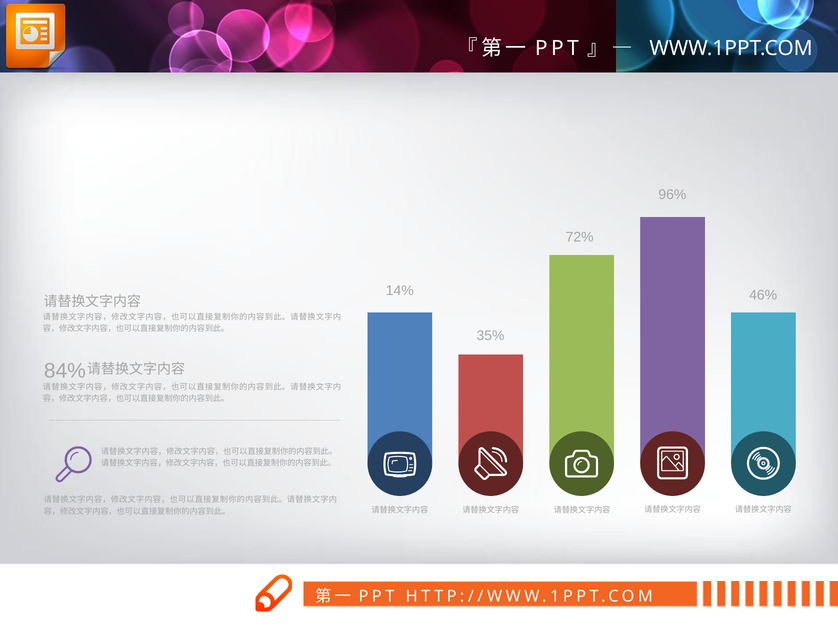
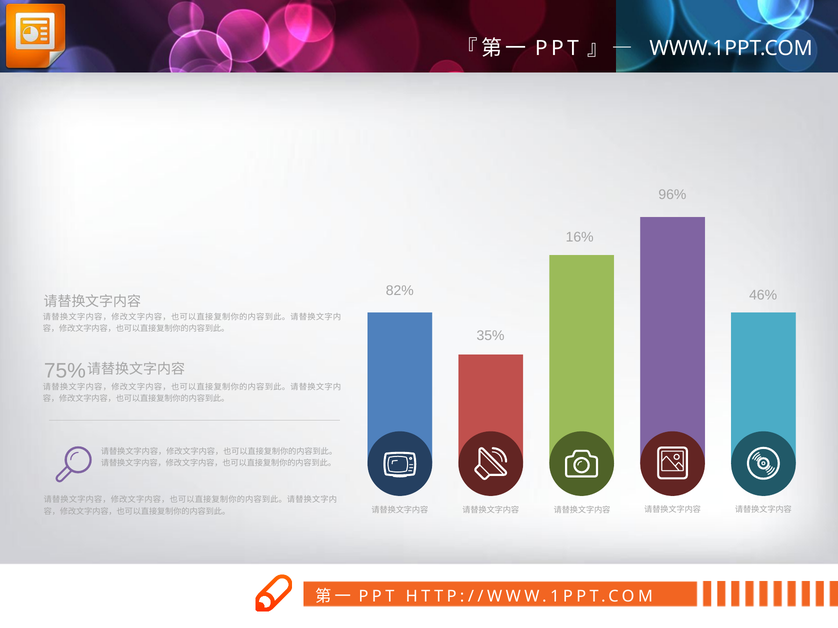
72%: 72% -> 16%
14%: 14% -> 82%
84%: 84% -> 75%
